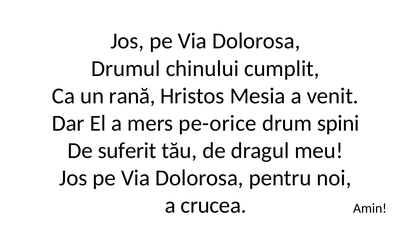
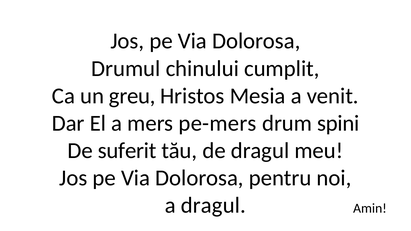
rană: rană -> greu
pe-orice: pe-orice -> pe-mers
a crucea: crucea -> dragul
